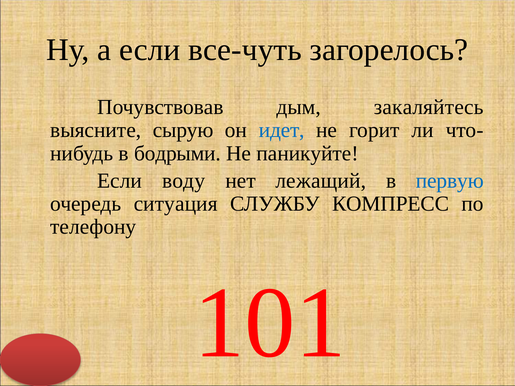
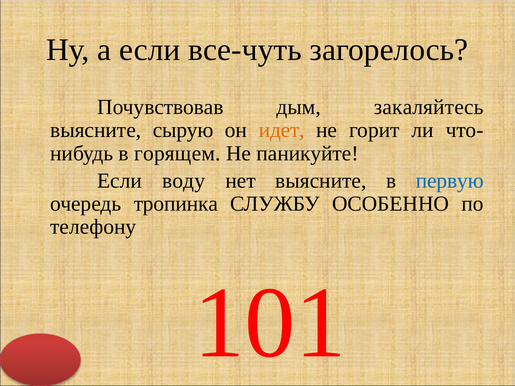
идет colour: blue -> orange
бодрыми: бодрыми -> горящем
нет лежащий: лежащий -> выясните
ситуация: ситуация -> тропинка
КОМПРЕСС: КОМПРЕСС -> ОСОБЕННО
